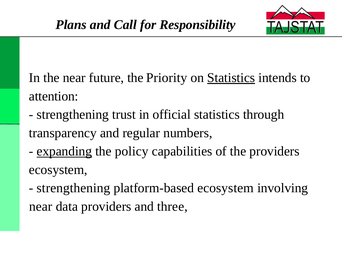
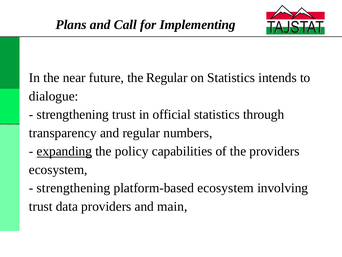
Responsibility: Responsibility -> Implementing
the Priority: Priority -> Regular
Statistics at (231, 78) underline: present -> none
attention: attention -> dialogue
near at (41, 206): near -> trust
three: three -> main
